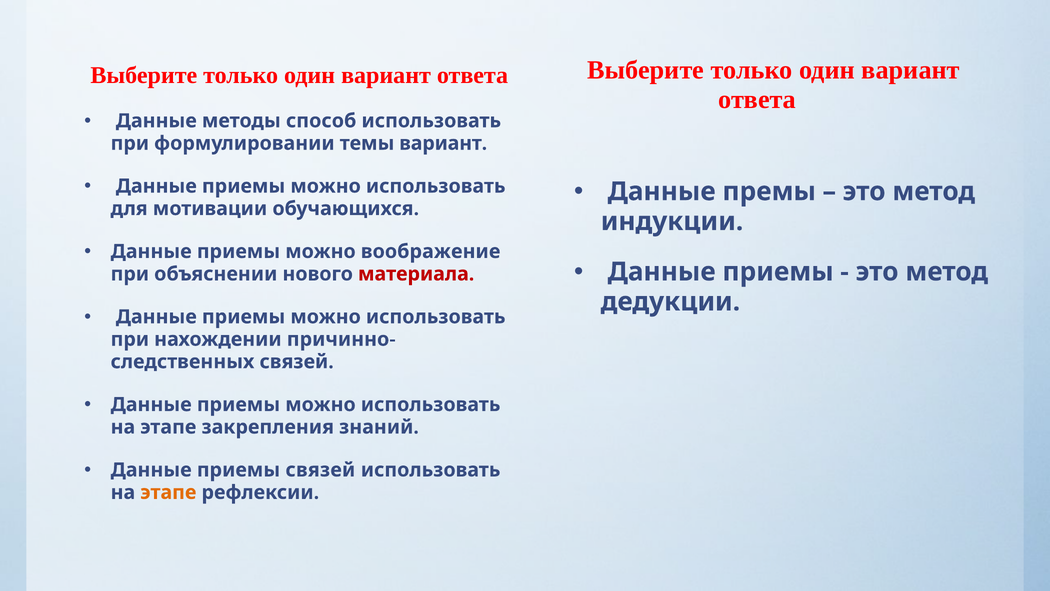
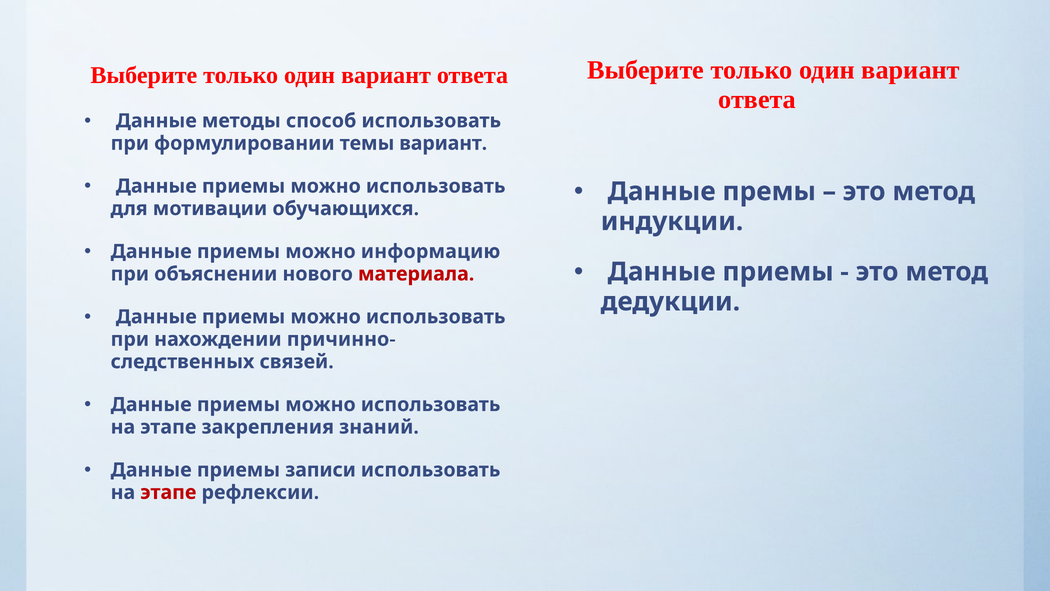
воображение: воображение -> информацию
приемы связей: связей -> записи
этапе at (168, 492) colour: orange -> red
